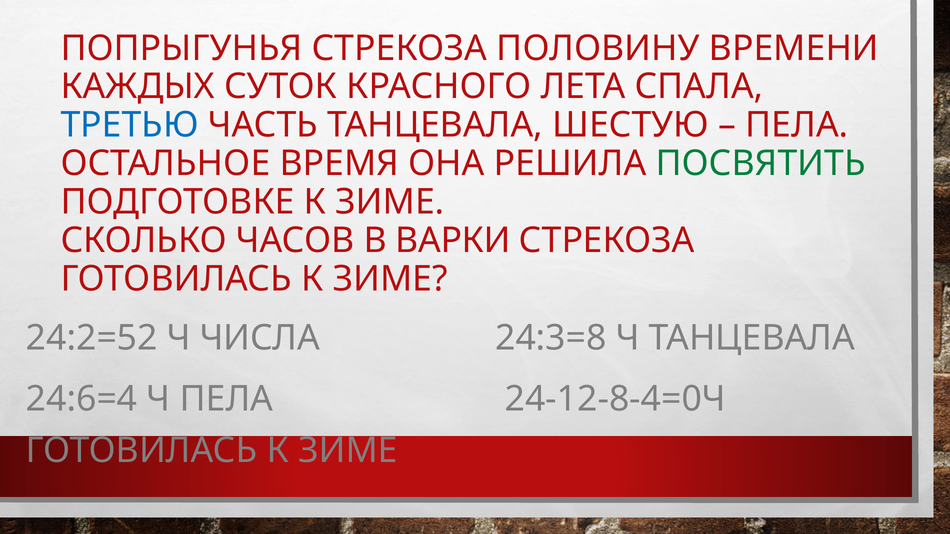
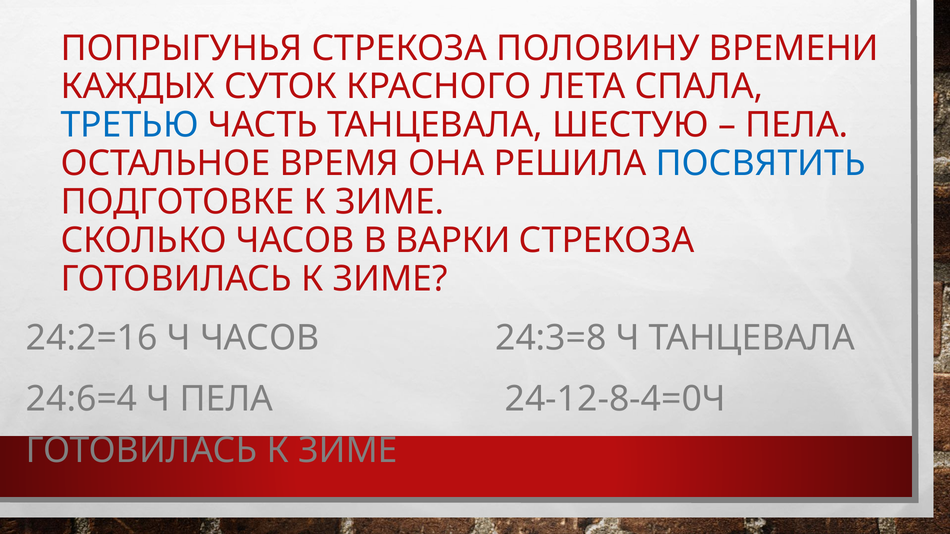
ПОСВЯТИТЬ colour: green -> blue
24:2=52: 24:2=52 -> 24:2=16
Ч ЧИСЛА: ЧИСЛА -> ЧАСОВ
